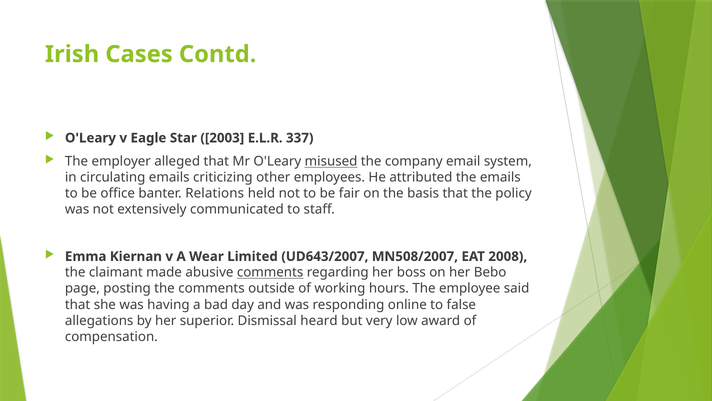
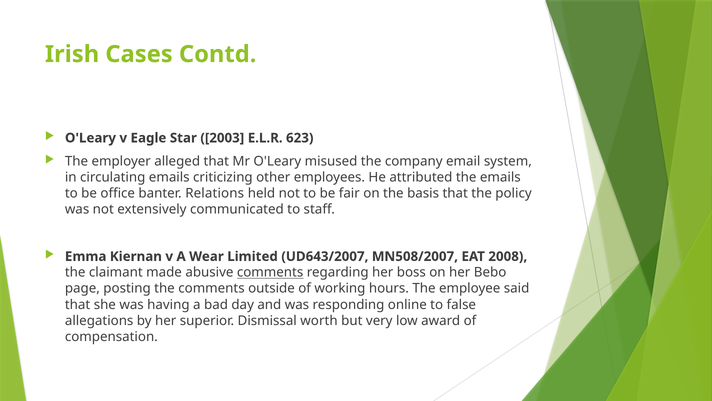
337: 337 -> 623
misused underline: present -> none
heard: heard -> worth
